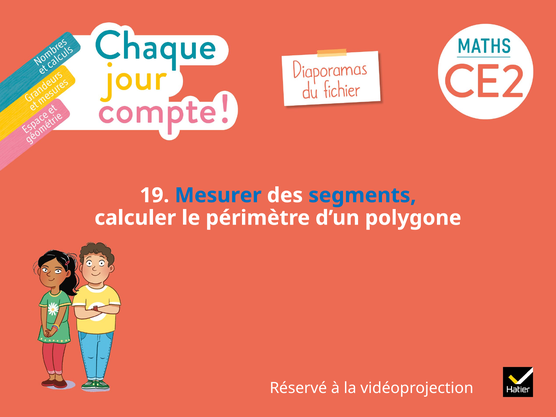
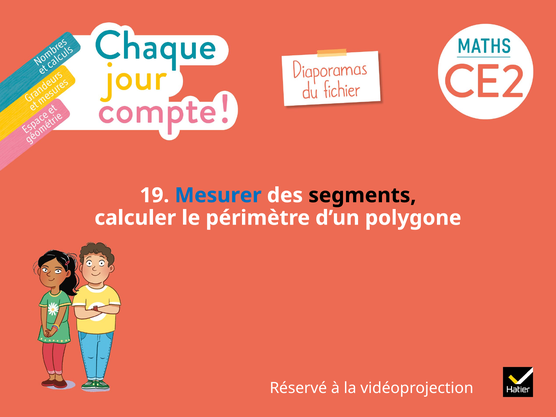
segments colour: blue -> black
